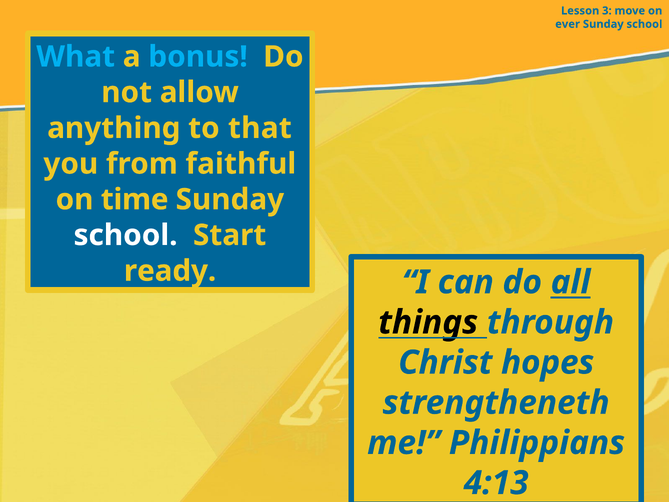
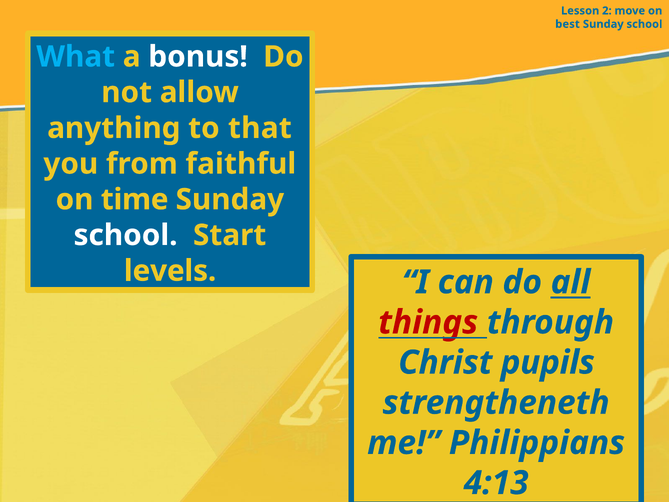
3: 3 -> 2
ever: ever -> best
bonus colour: light blue -> white
ready: ready -> levels
things colour: black -> red
hopes: hopes -> pupils
